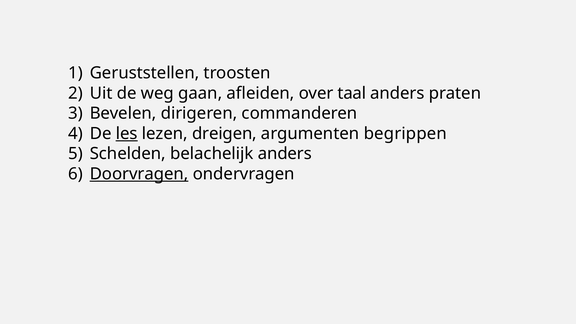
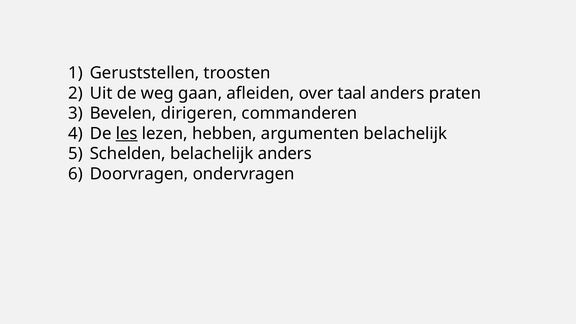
dreigen: dreigen -> hebben
argumenten begrippen: begrippen -> belachelijk
Doorvragen underline: present -> none
